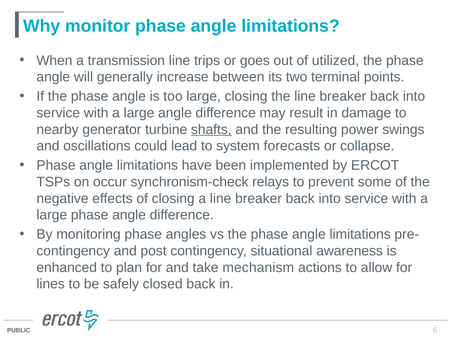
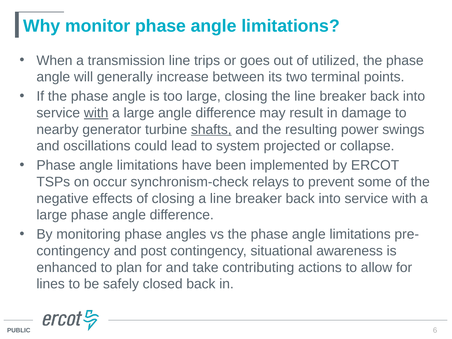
with at (96, 113) underline: none -> present
forecasts: forecasts -> projected
mechanism: mechanism -> contributing
